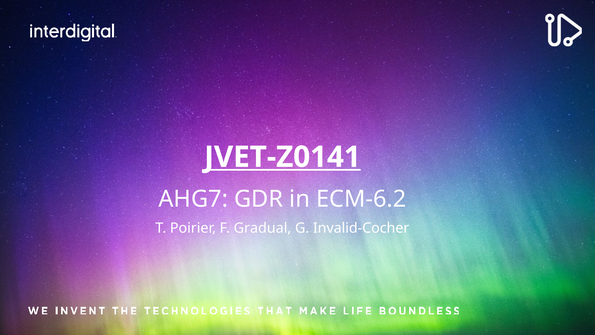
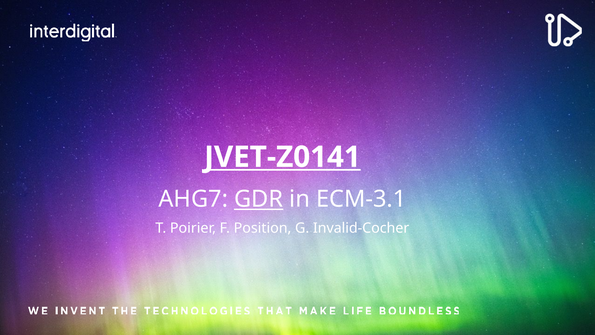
GDR underline: none -> present
ECM-6.2: ECM-6.2 -> ECM-3.1
Gradual: Gradual -> Position
